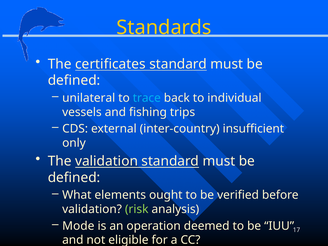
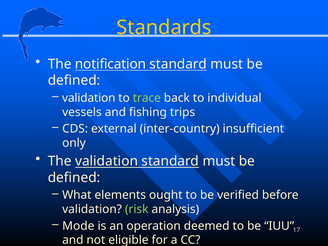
certificates: certificates -> notification
unilateral at (89, 98): unilateral -> validation
trace colour: light blue -> light green
